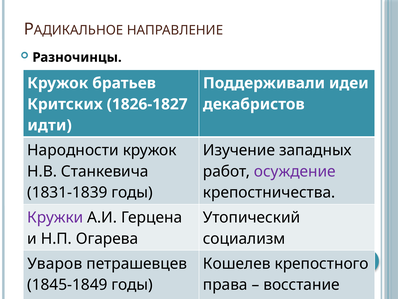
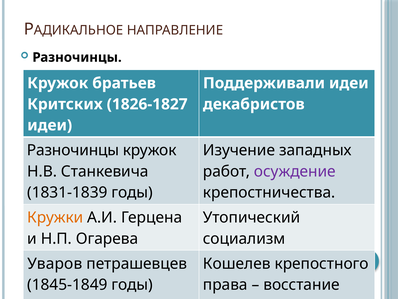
идти at (50, 125): идти -> идеи
Народности at (73, 150): Народности -> Разночинцы
Кружки colour: purple -> orange
